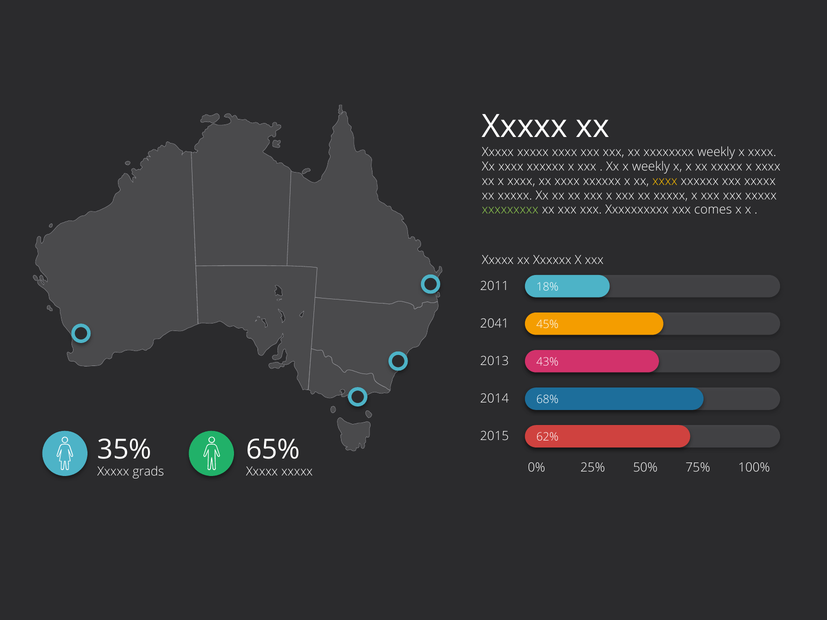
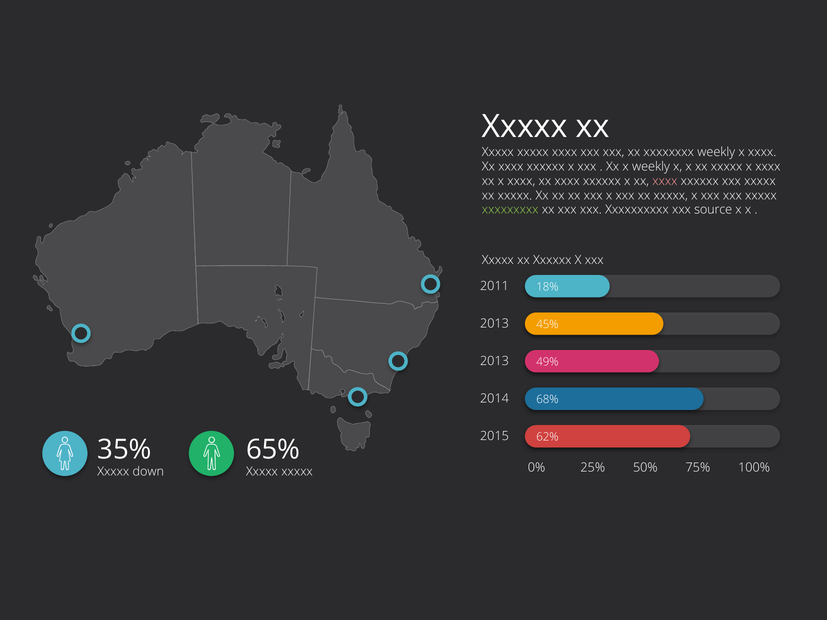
xxxx at (665, 181) colour: yellow -> pink
comes: comes -> source
2041 at (494, 324): 2041 -> 2013
43%: 43% -> 49%
grads: grads -> down
